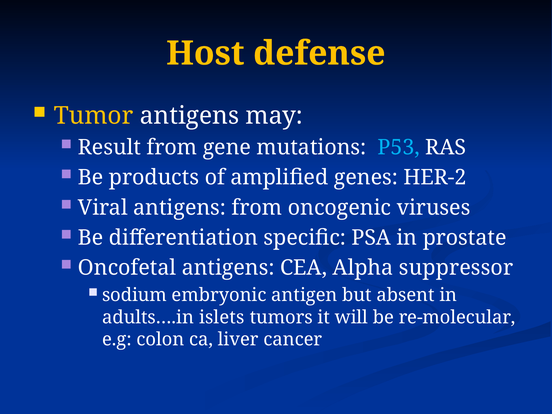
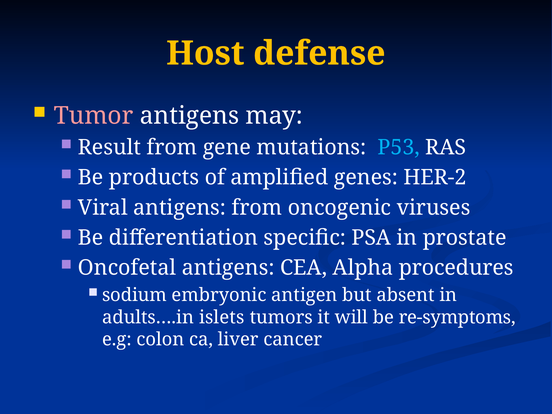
Tumor colour: yellow -> pink
suppressor: suppressor -> procedures
re-molecular: re-molecular -> re-symptoms
